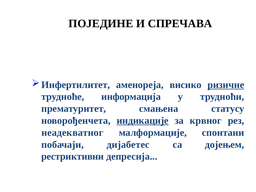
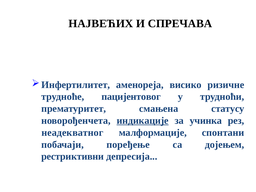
ПОЈЕДИНЕ: ПОЈЕДИНЕ -> НАЈВЕЋИХ
ризичне underline: present -> none
информација: информација -> пацијентовог
крвног: крвног -> учинка
дијабетес: дијабетес -> поређење
